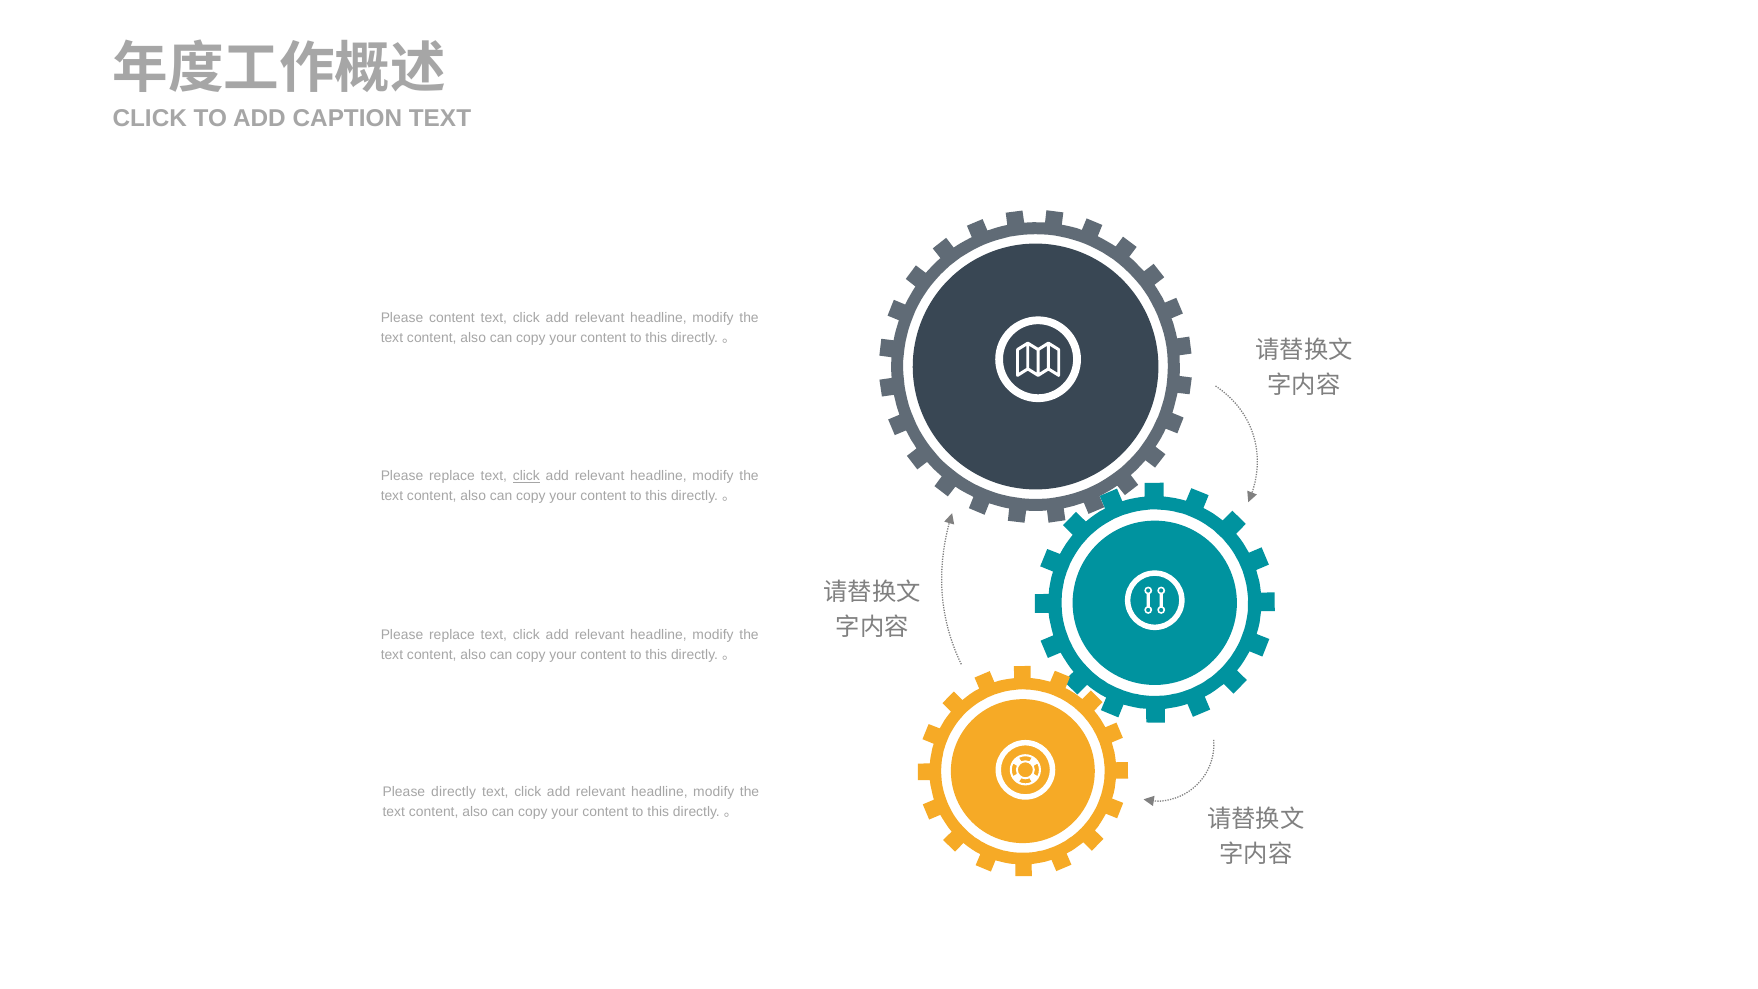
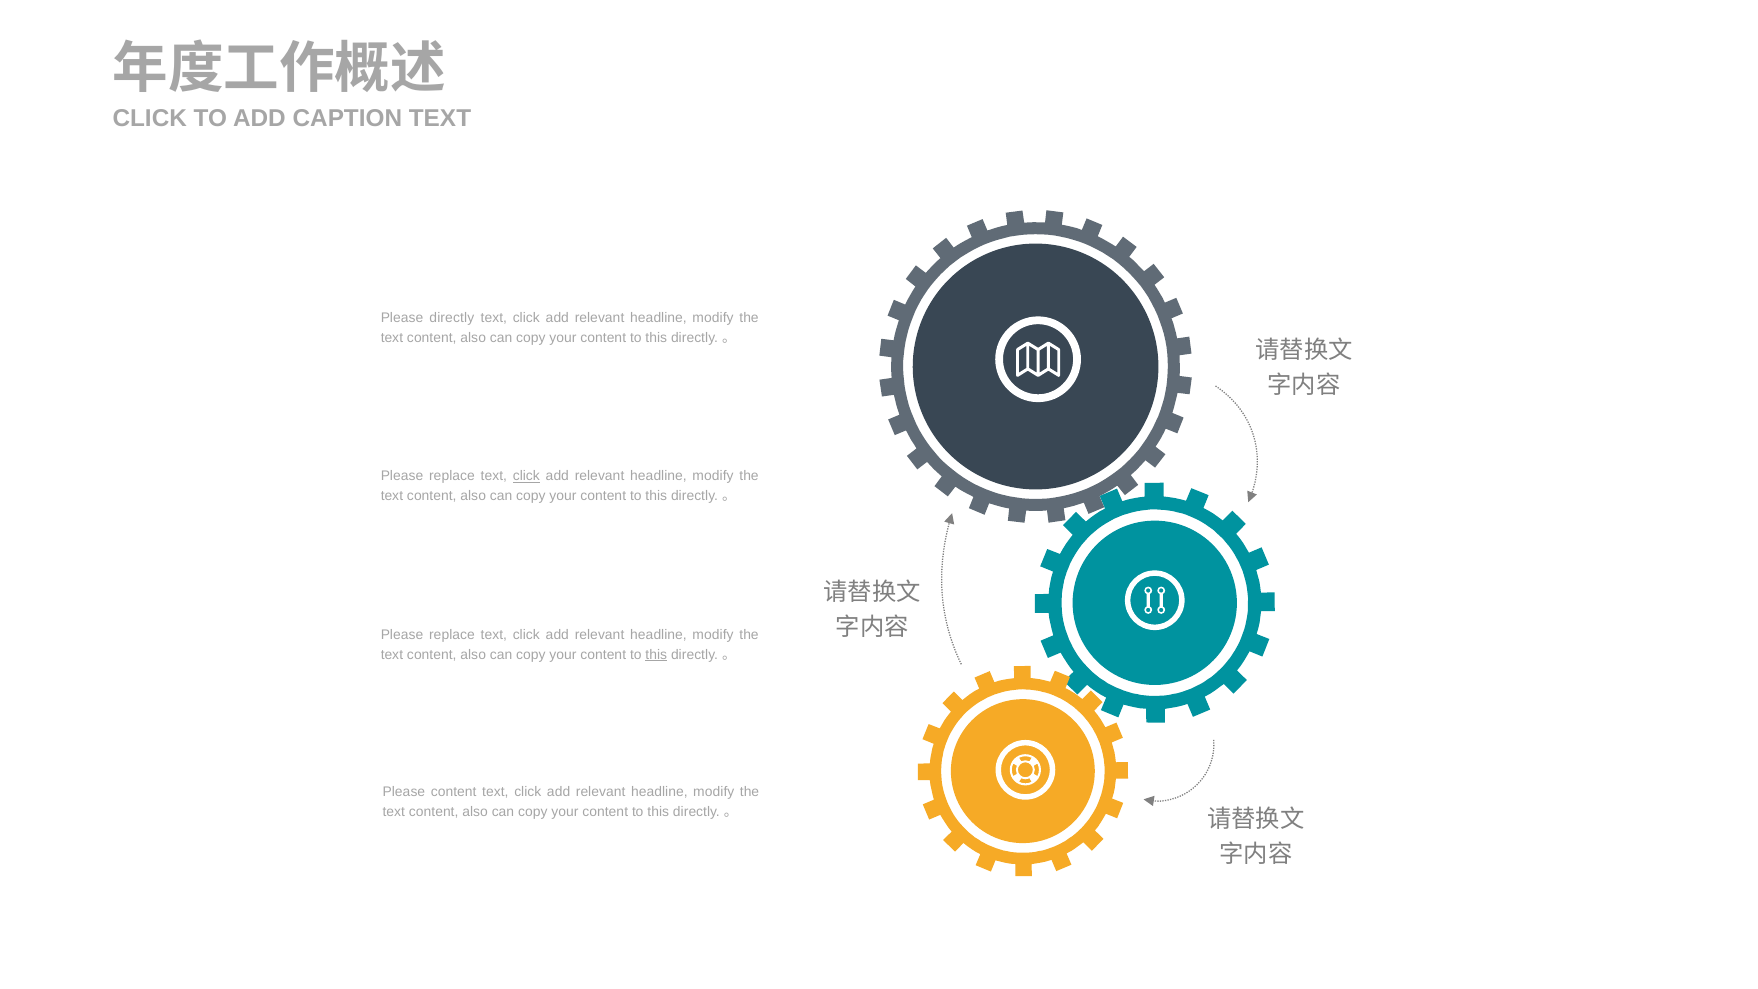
Please content: content -> directly
this at (656, 655) underline: none -> present
Please directly: directly -> content
